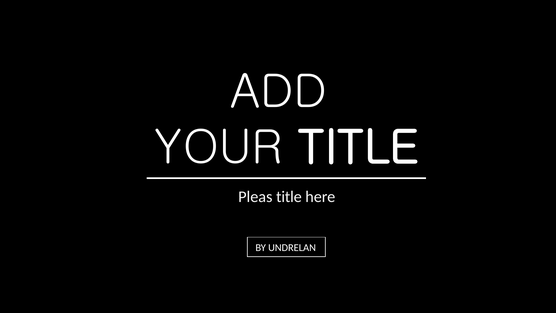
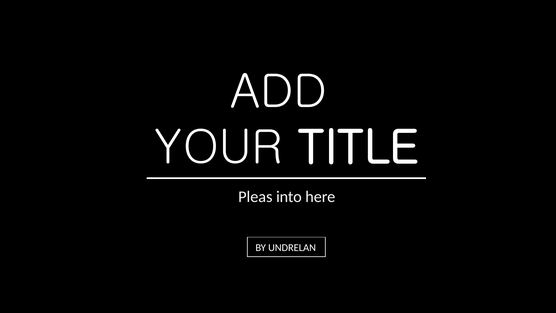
Pleas title: title -> into
